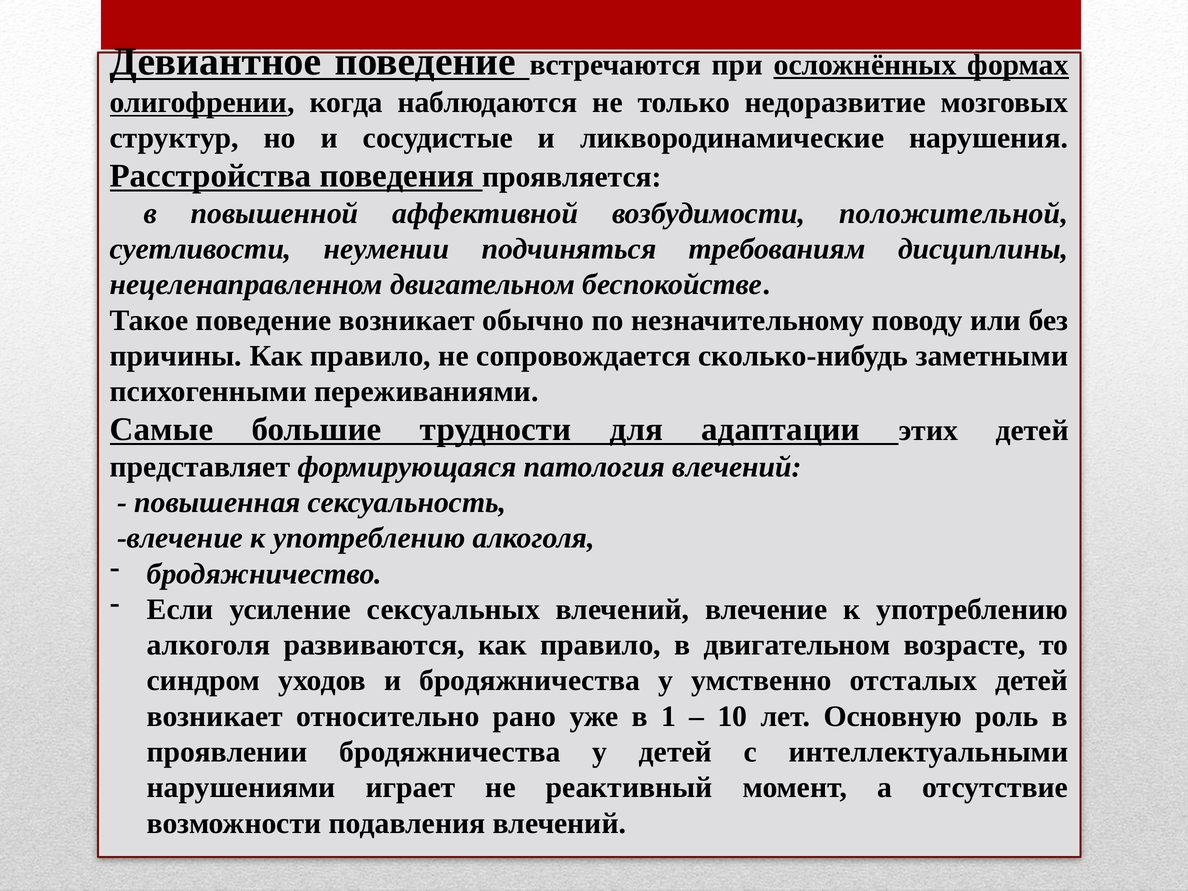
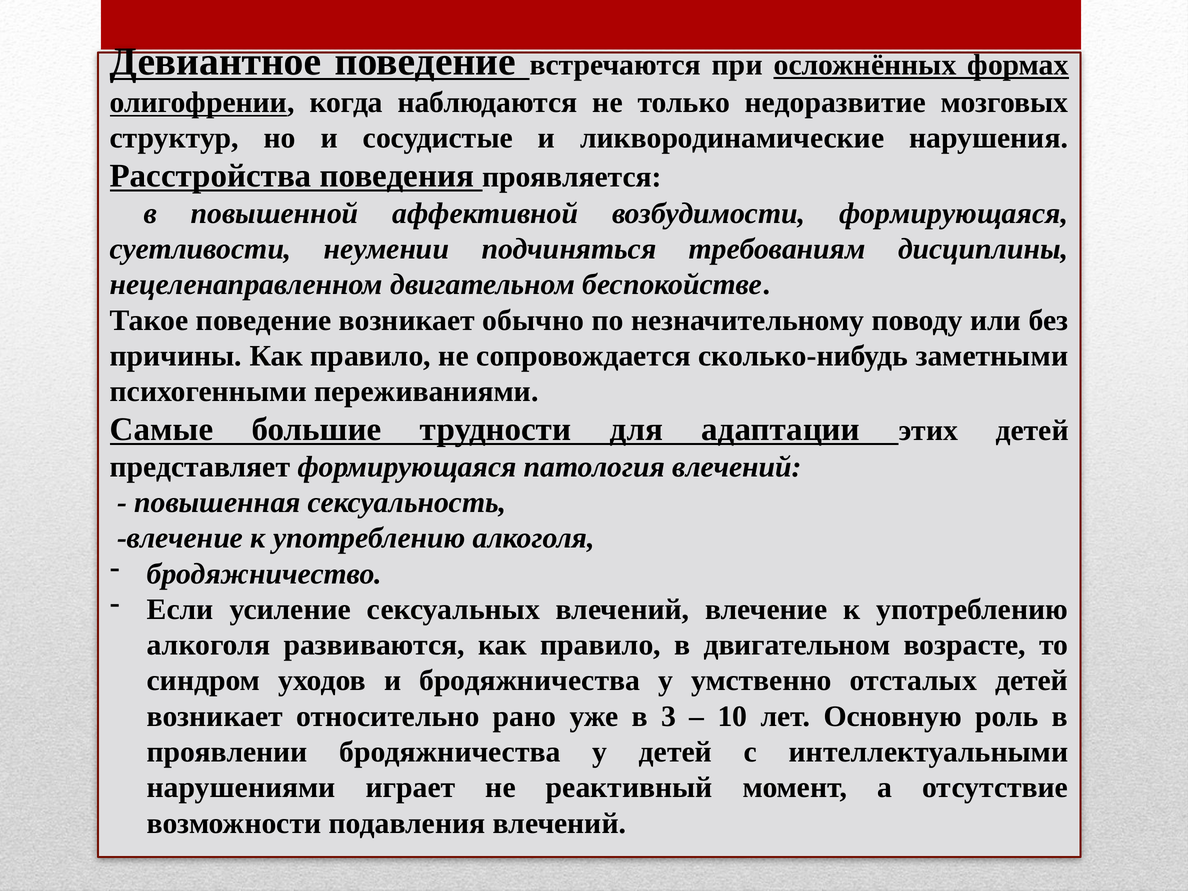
возбудимости положительной: положительной -> формирующаяся
1: 1 -> 3
